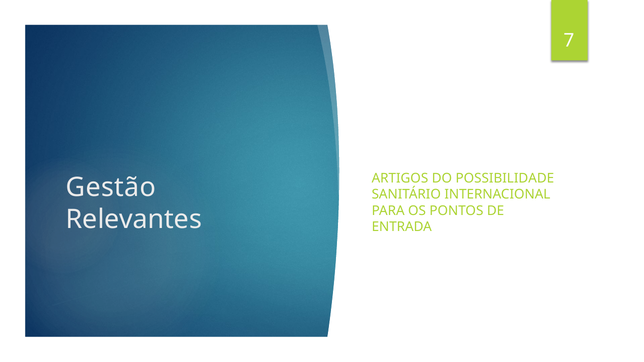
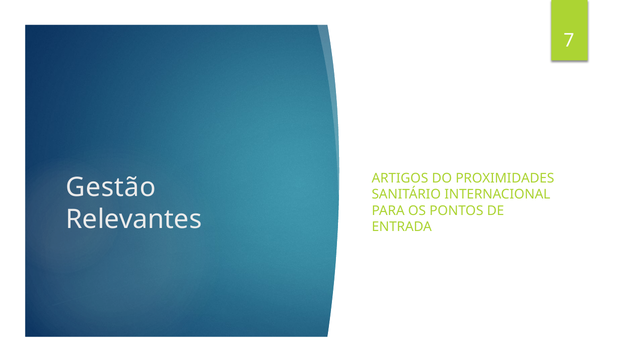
POSSIBILIDADE: POSSIBILIDADE -> PROXIMIDADES
